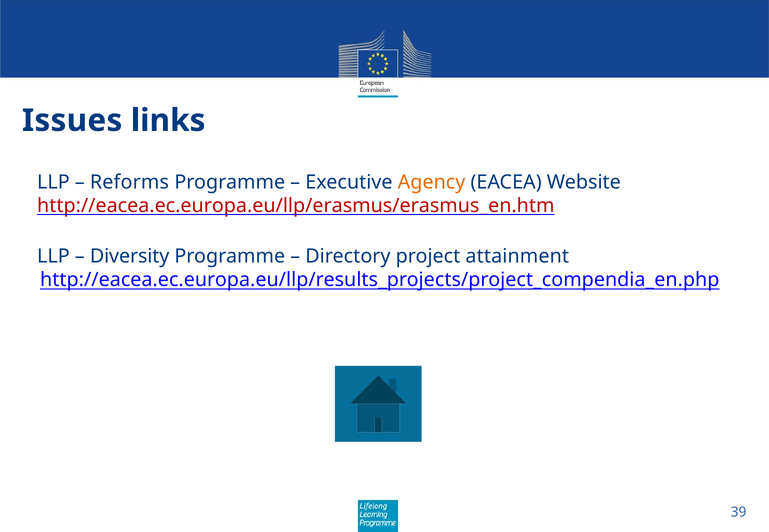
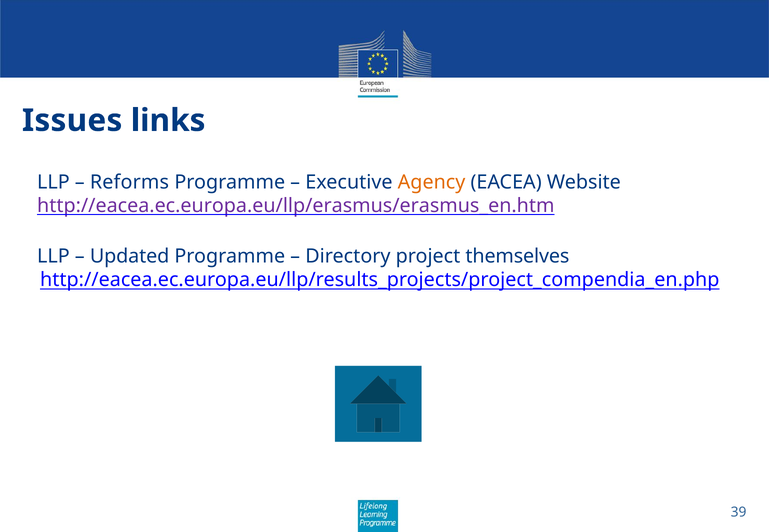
http://eacea.ec.europa.eu/llp/erasmus/erasmus_en.htm colour: red -> purple
Diversity: Diversity -> Updated
attainment: attainment -> themselves
